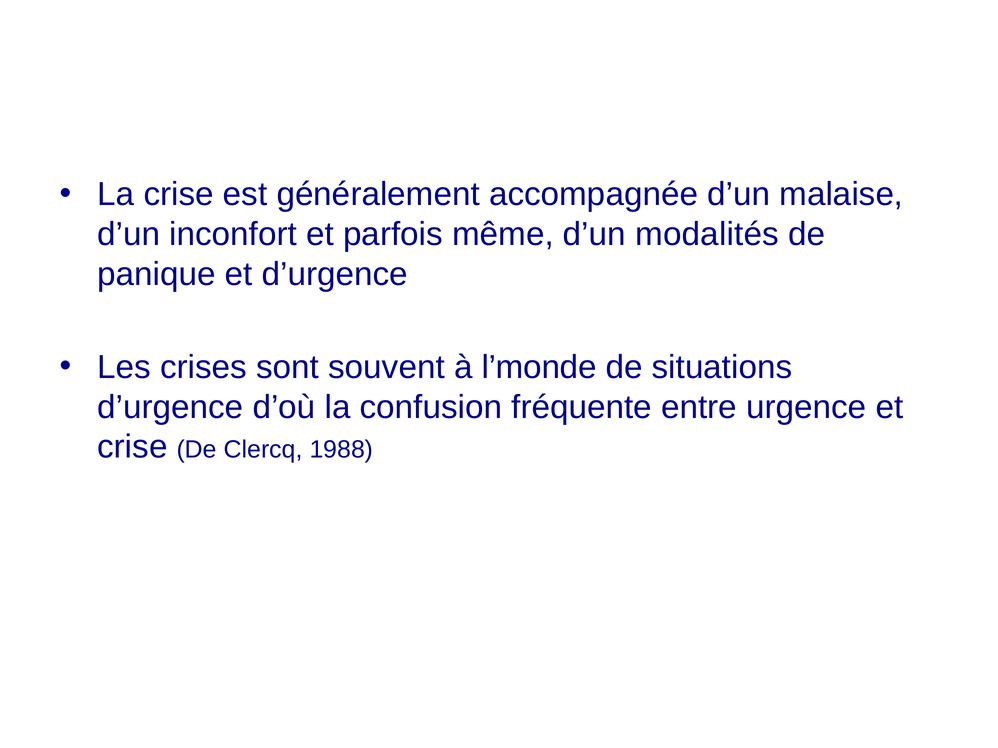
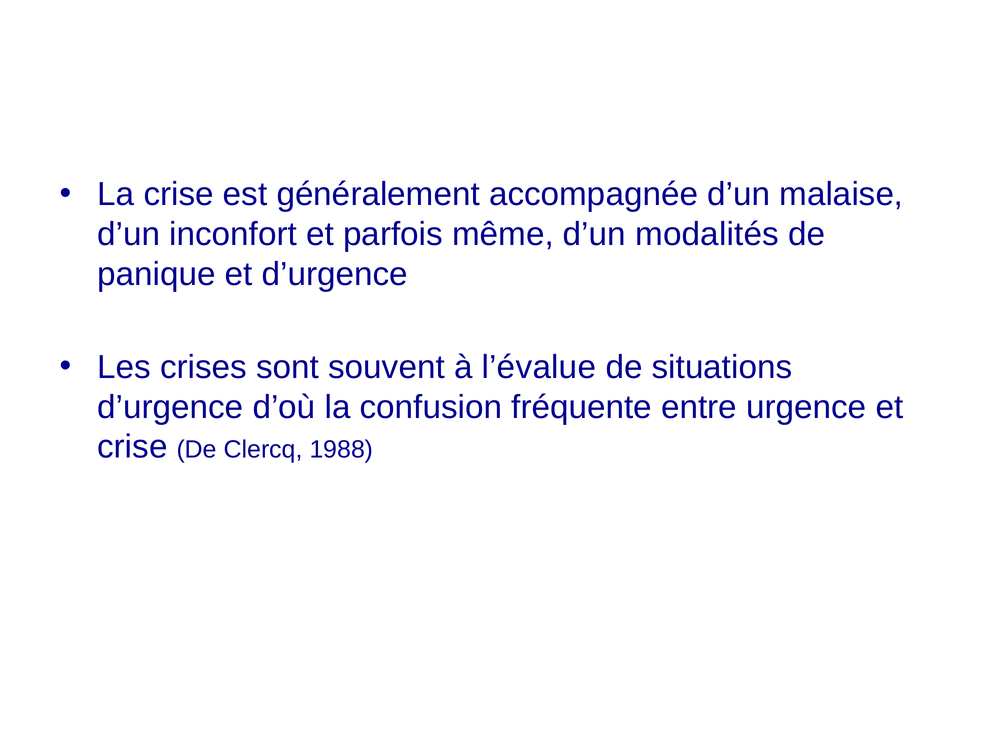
l’monde: l’monde -> l’évalue
